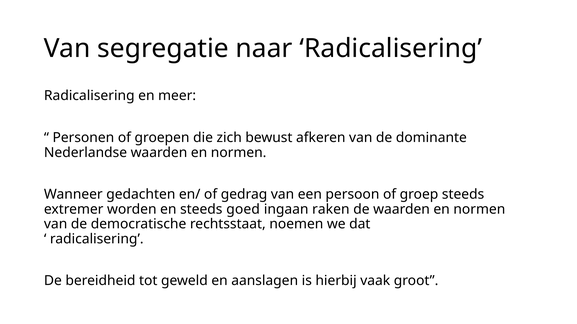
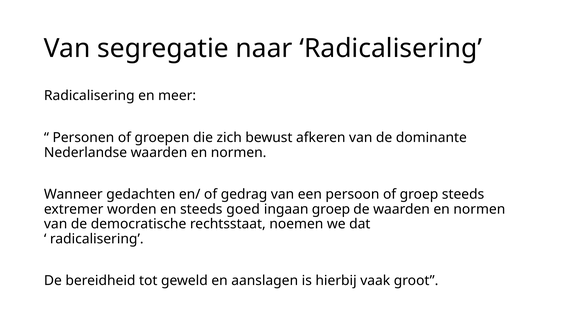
ingaan raken: raken -> groep
